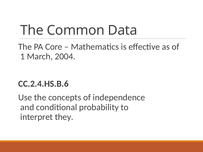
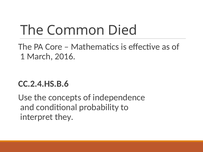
Data: Data -> Died
2004: 2004 -> 2016
